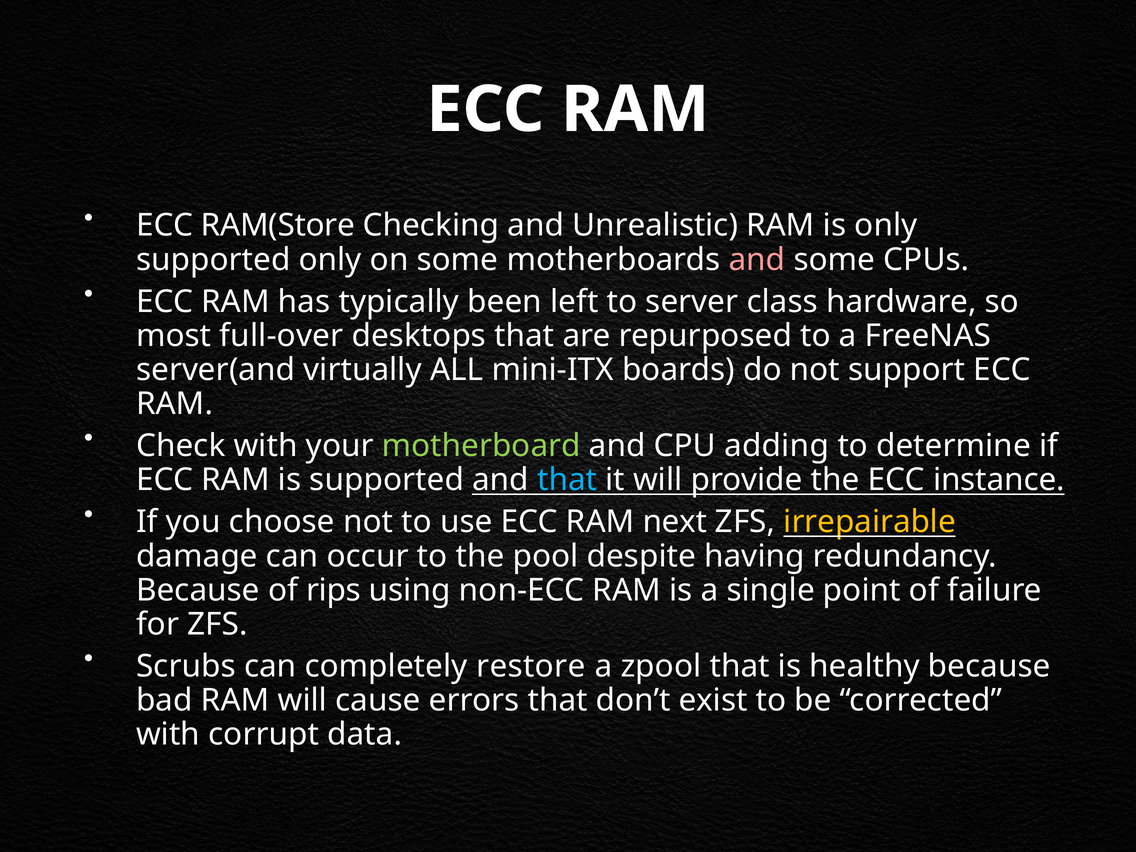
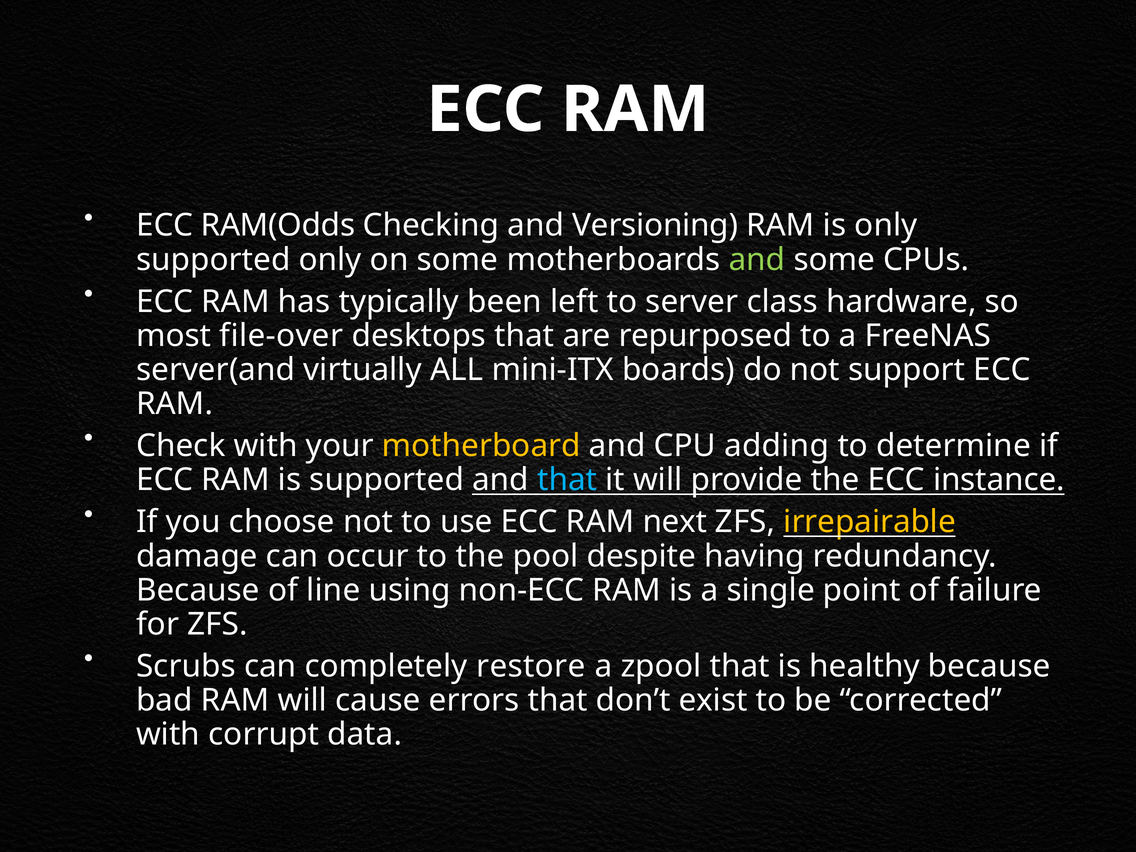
RAM(Store: RAM(Store -> RAM(Odds
Unrealistic: Unrealistic -> Versioning
and at (757, 260) colour: pink -> light green
full-over: full-over -> file-over
motherboard colour: light green -> yellow
rips: rips -> line
